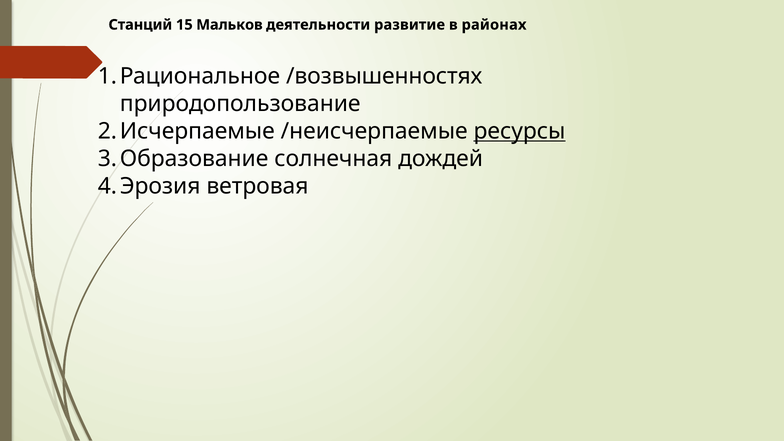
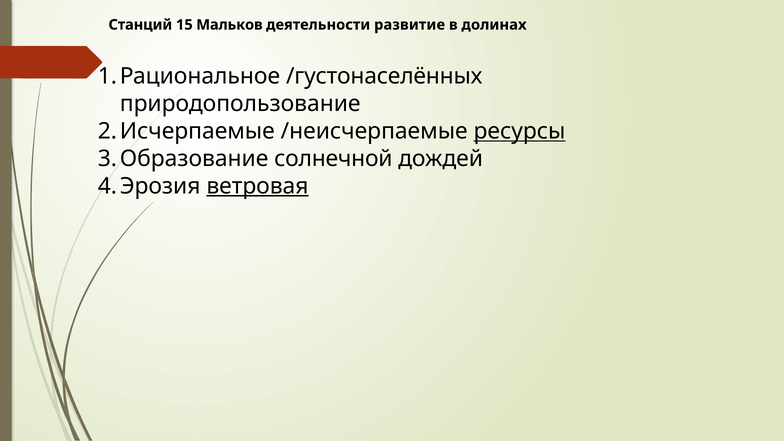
районах: районах -> долинах
/возвышенностях: /возвышенностях -> /густонаселённых
солнечная: солнечная -> солнечной
ветровая underline: none -> present
